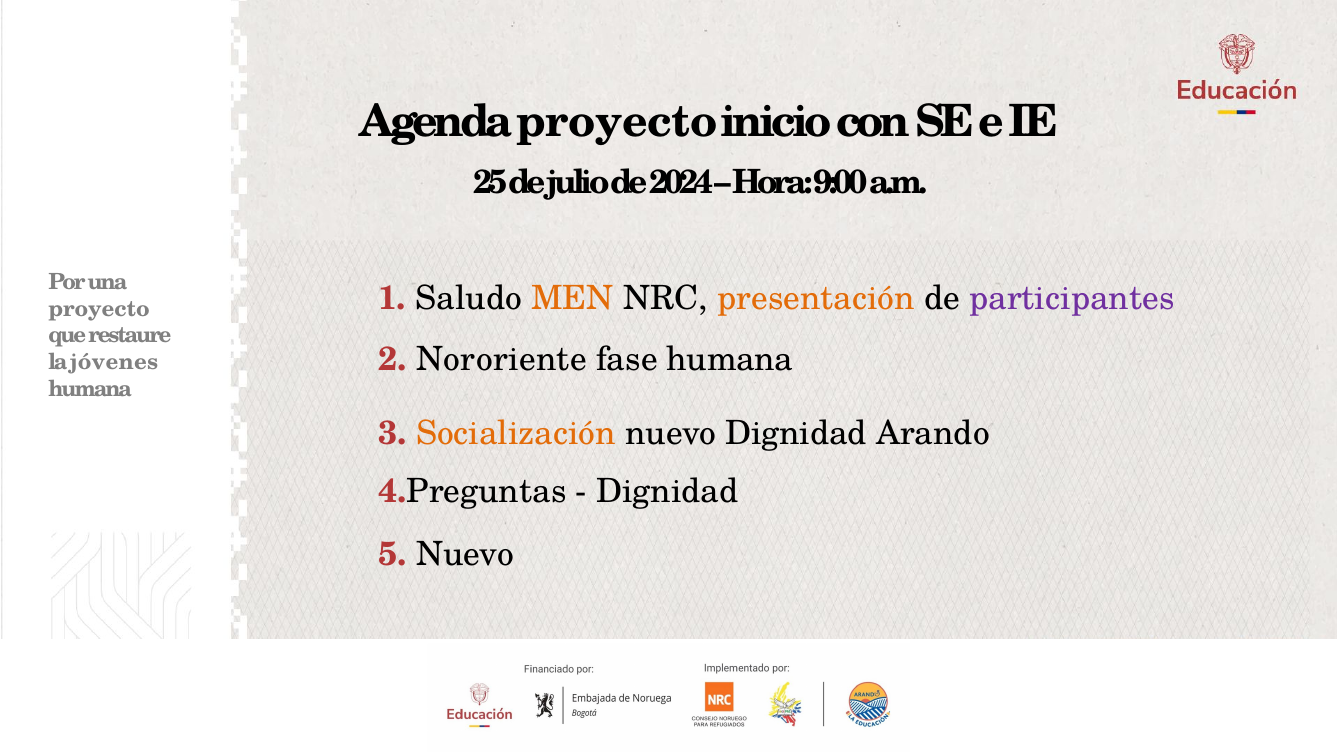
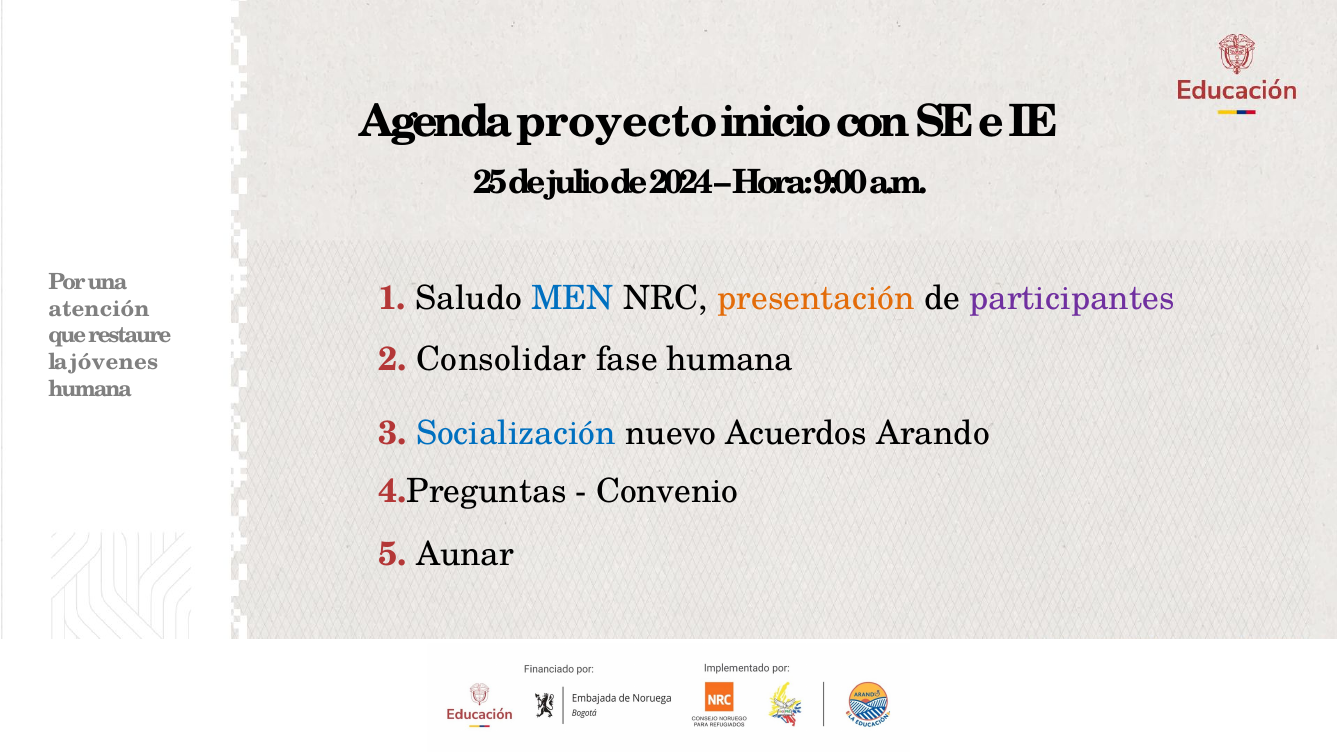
MEN colour: orange -> blue
proyecto at (99, 309): proyecto -> atención
Nororiente: Nororiente -> Consolidar
Socialización colour: orange -> blue
nuevo Dignidad: Dignidad -> Acuerdos
Dignidad at (667, 491): Dignidad -> Convenio
5 Nuevo: Nuevo -> Aunar
